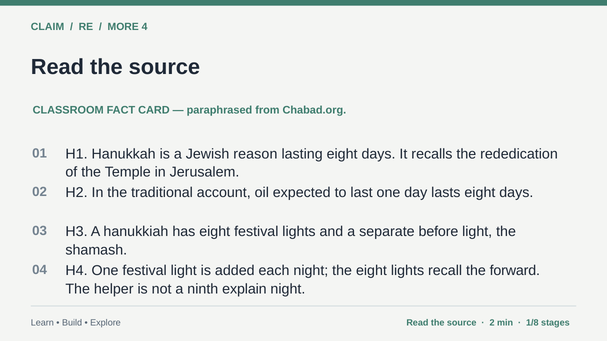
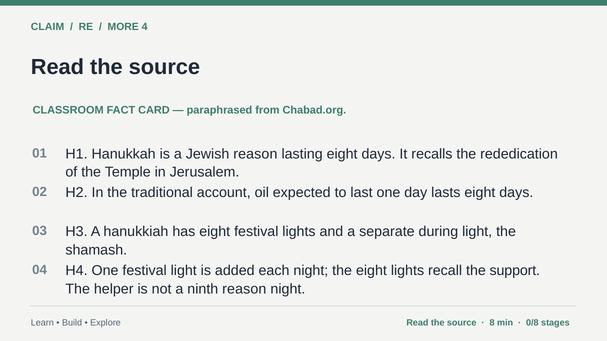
before: before -> during
forward: forward -> support
ninth explain: explain -> reason
2: 2 -> 8
1/8: 1/8 -> 0/8
